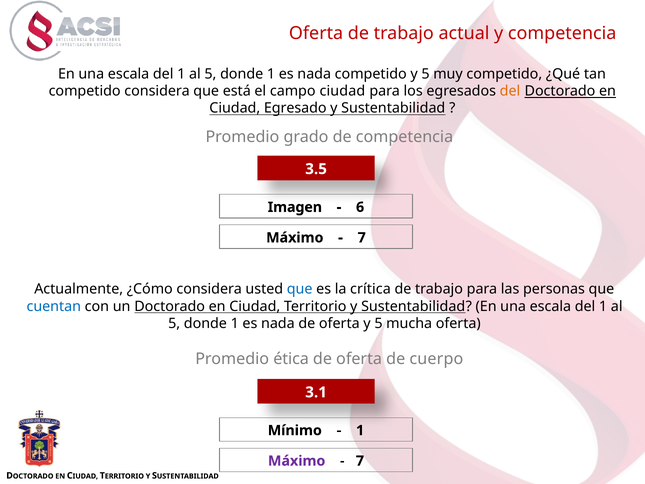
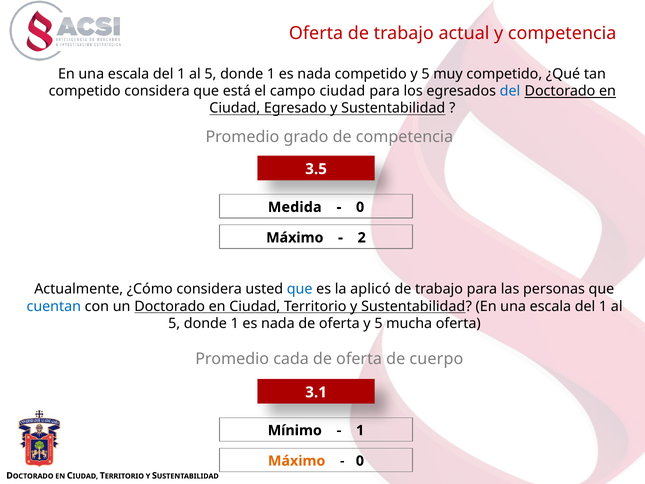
del at (510, 91) colour: orange -> blue
Imagen: Imagen -> Medida
6 at (360, 207): 6 -> 0
7 at (362, 238): 7 -> 2
crítica: crítica -> aplicó
ética: ética -> cada
Máximo at (297, 461) colour: purple -> orange
7 at (360, 461): 7 -> 0
